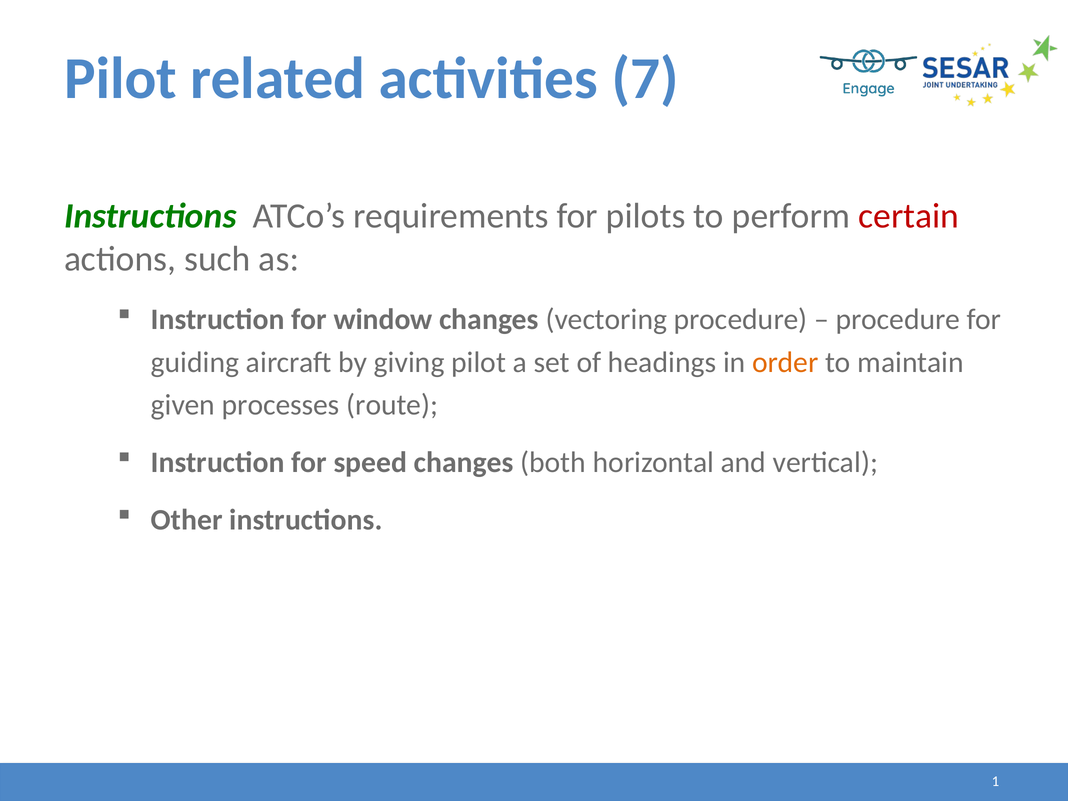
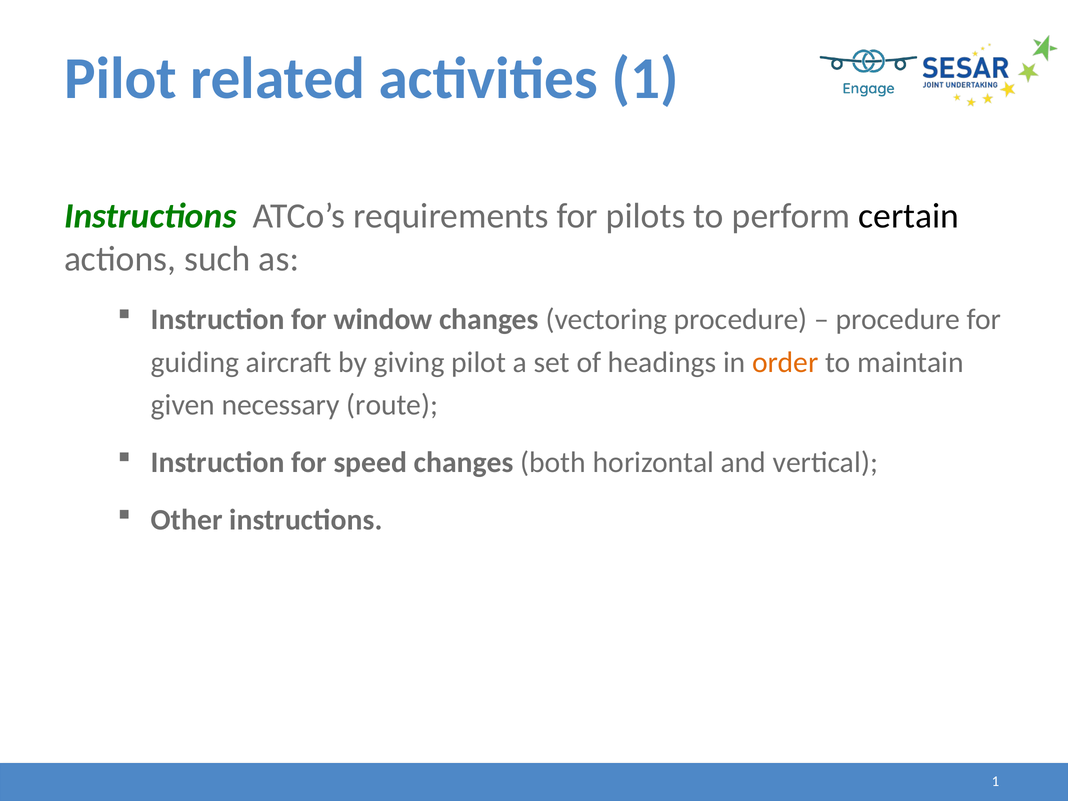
activities 7: 7 -> 1
certain colour: red -> black
processes: processes -> necessary
